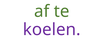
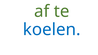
koelen colour: purple -> blue
